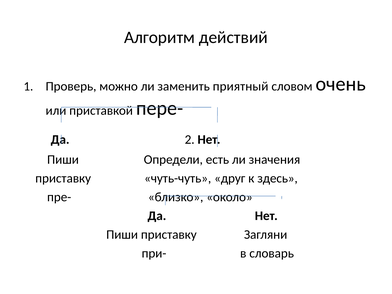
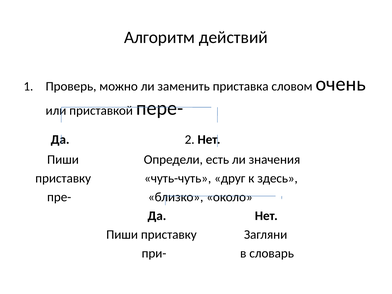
приятный: приятный -> приставка
